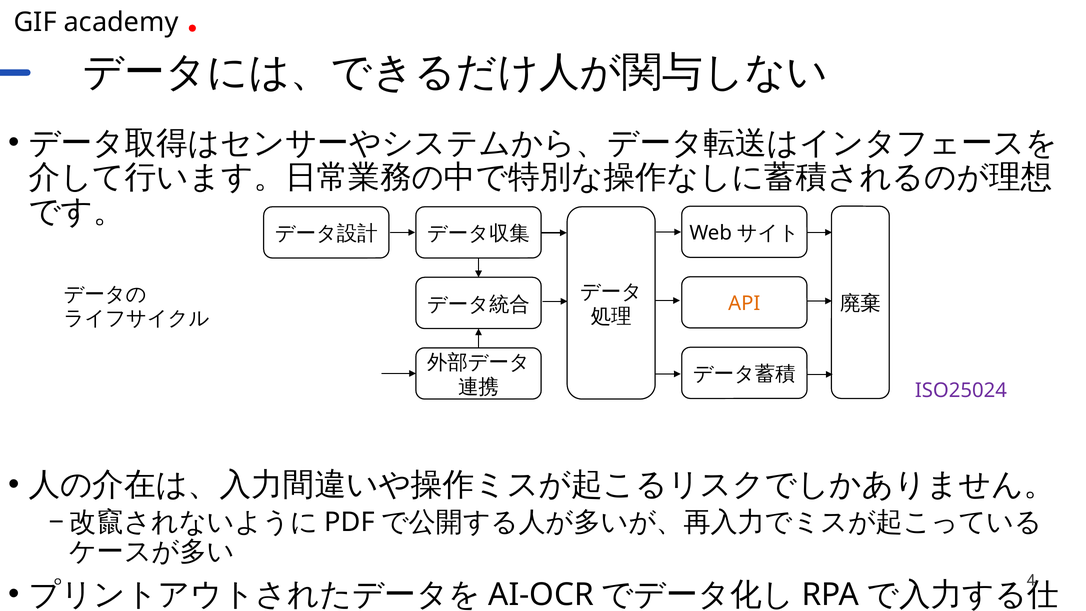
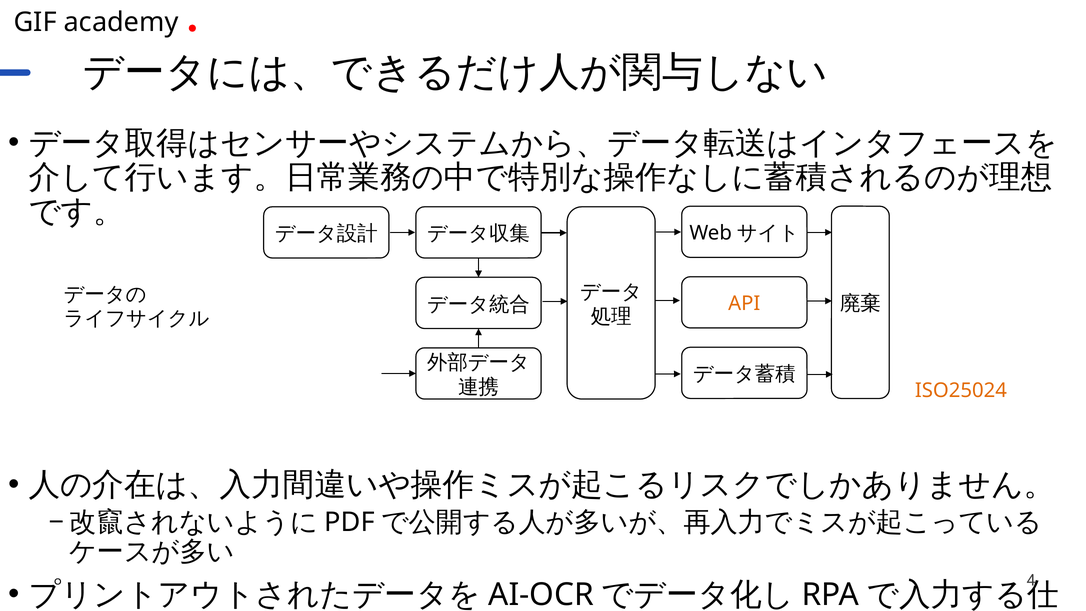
ISO25024 colour: purple -> orange
